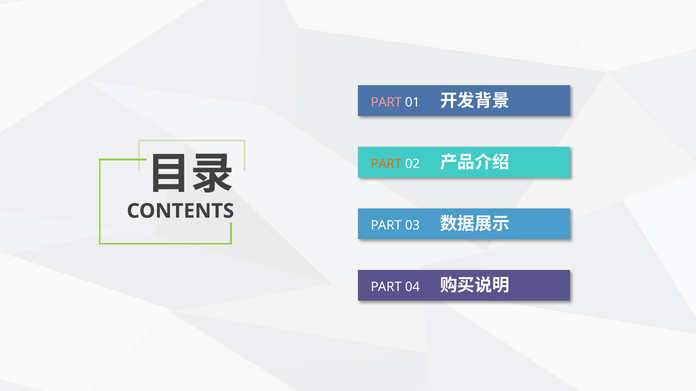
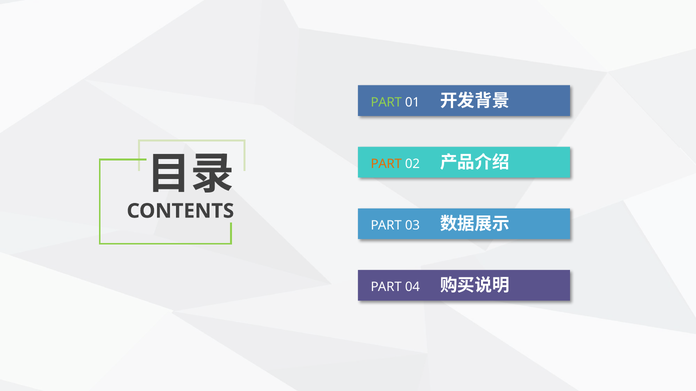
PART at (386, 102) colour: pink -> light green
